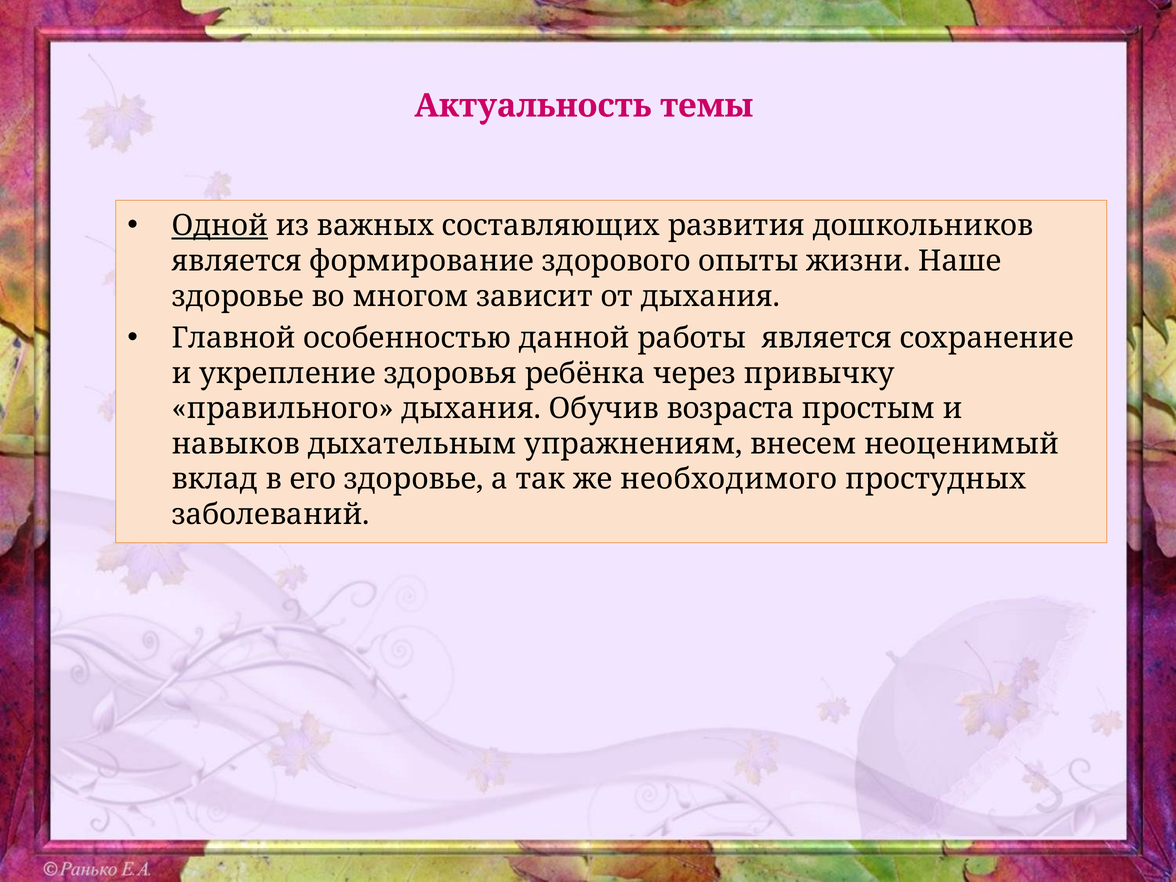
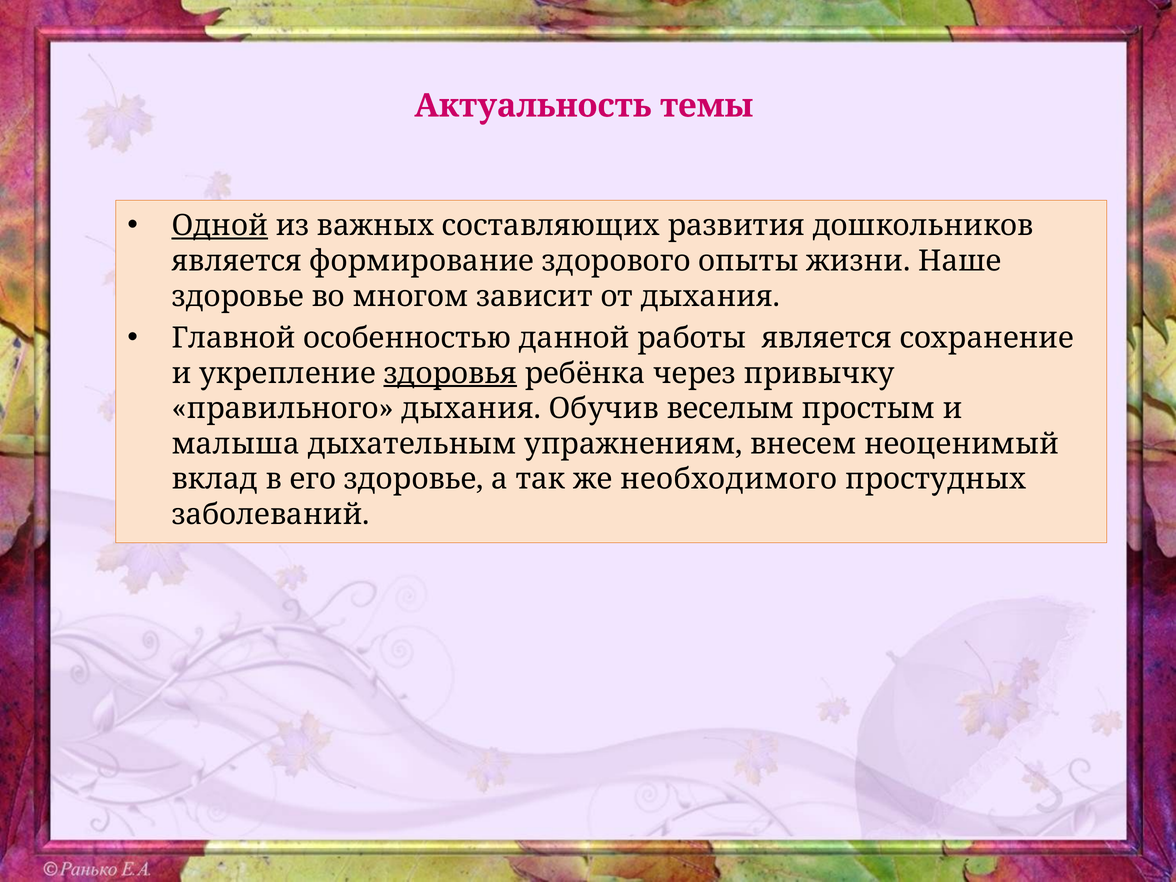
здоровья underline: none -> present
возраста: возраста -> веселым
навыков: навыков -> малыша
